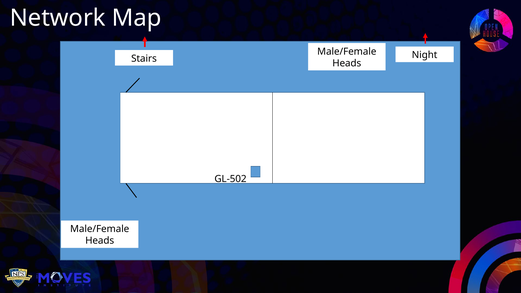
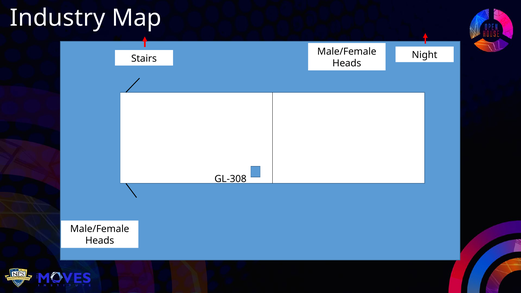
Network: Network -> Industry
GL-502: GL-502 -> GL-308
